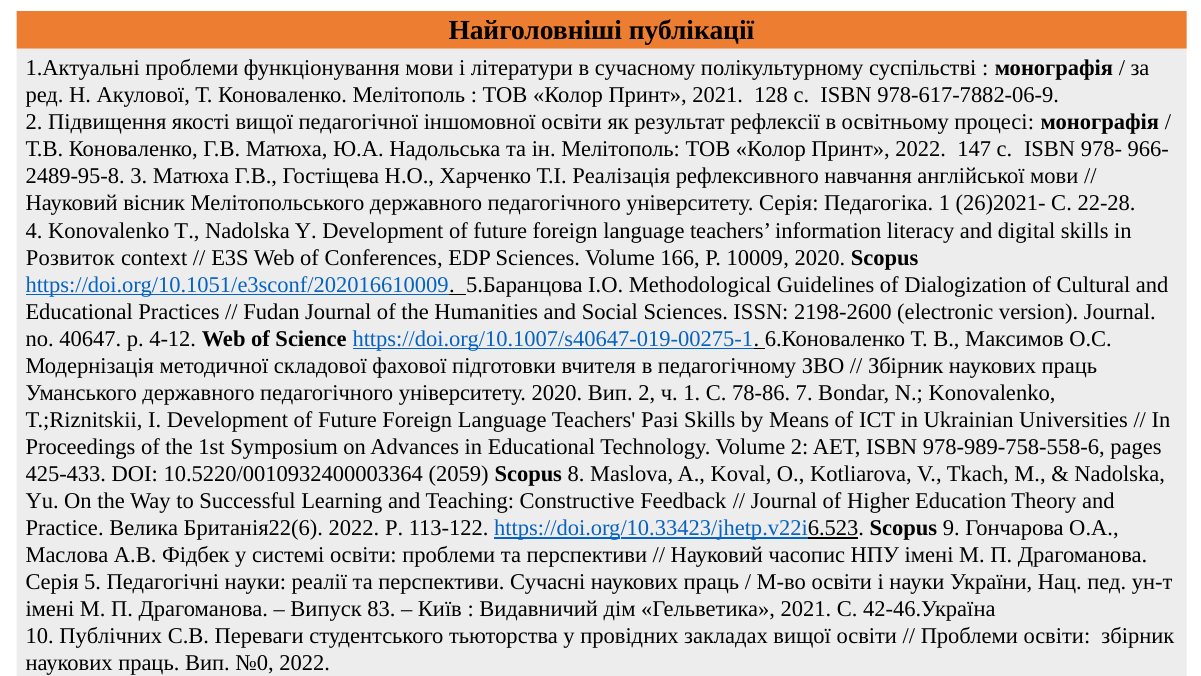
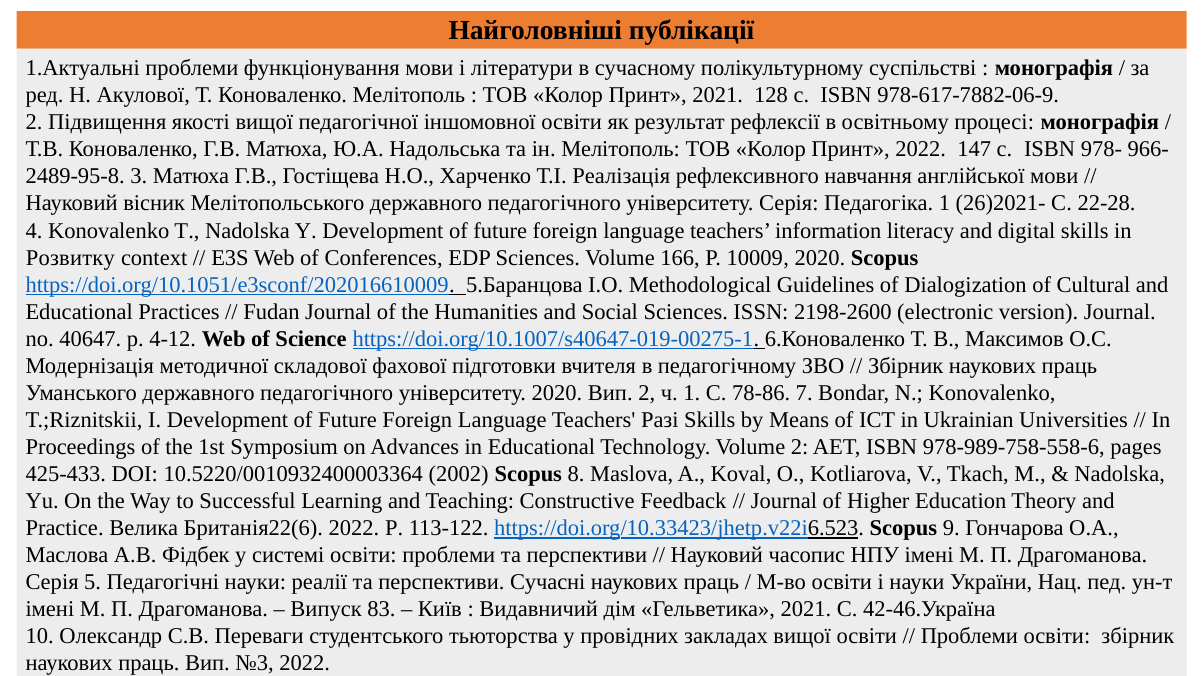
Розвиток: Розвиток -> Розвитку
2059: 2059 -> 2002
Публічних: Публічних -> Олександр
№0: №0 -> №3
